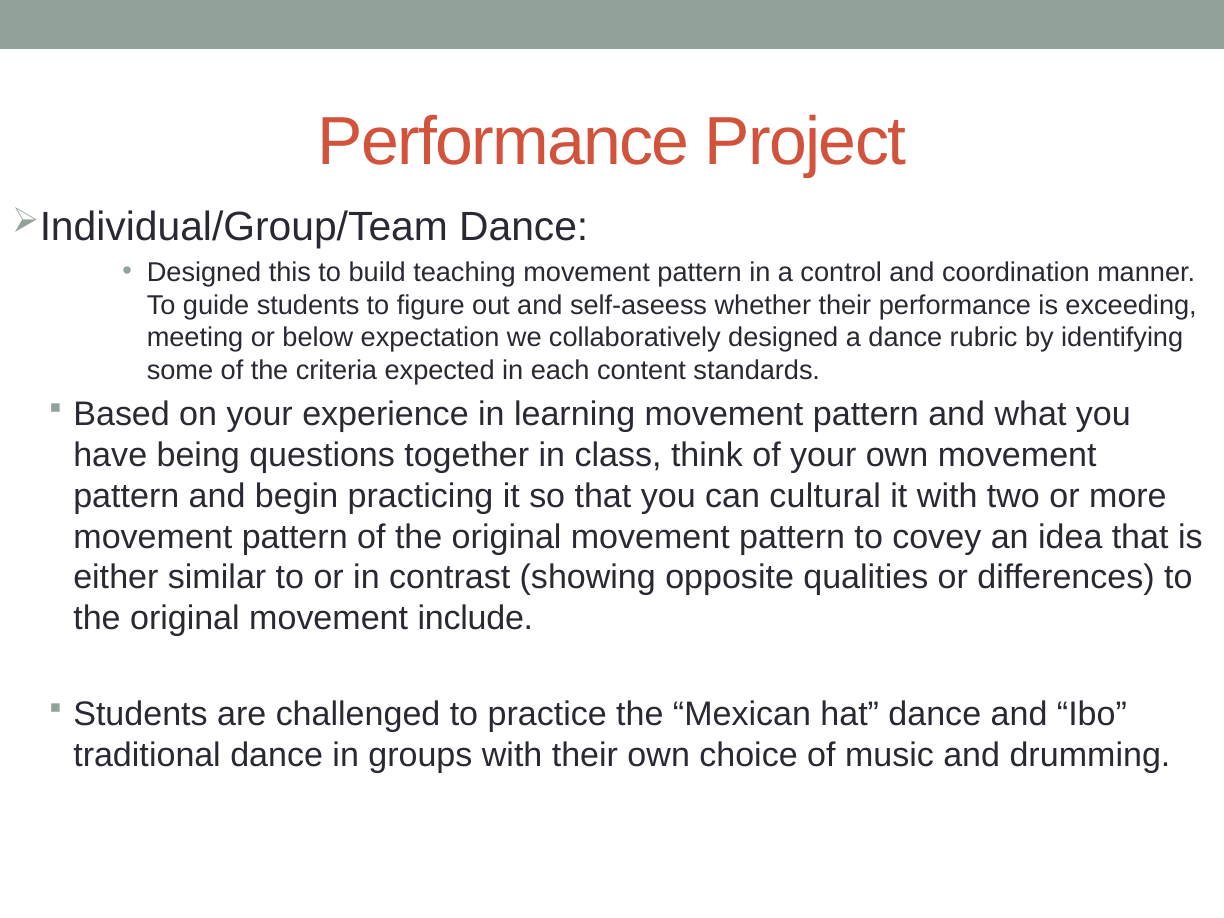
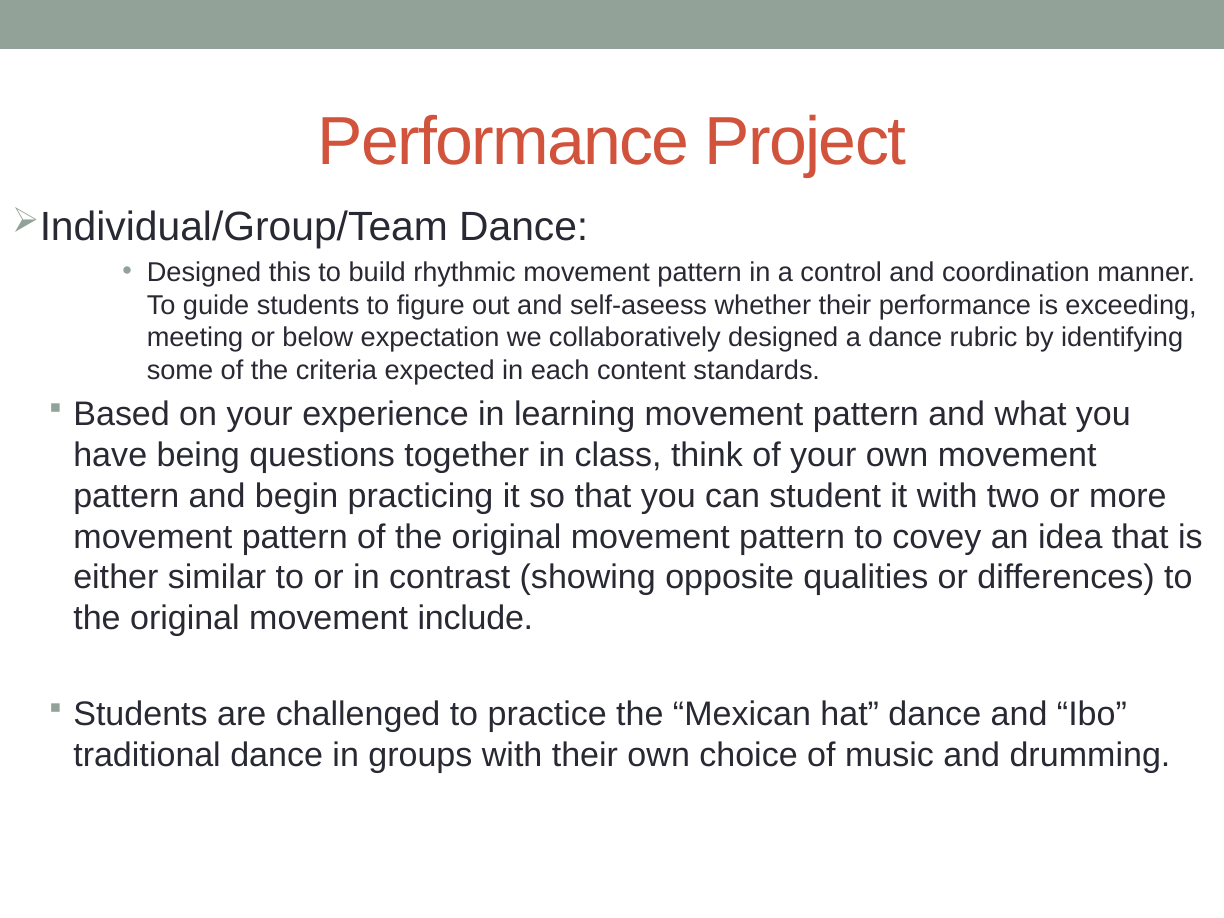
teaching: teaching -> rhythmic
cultural: cultural -> student
